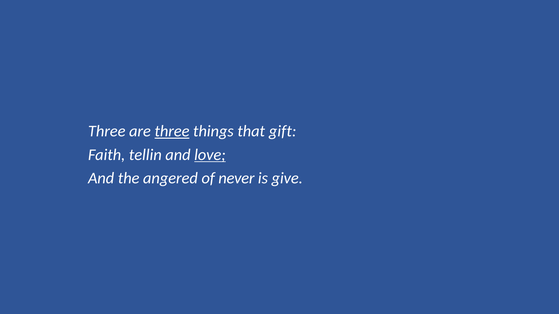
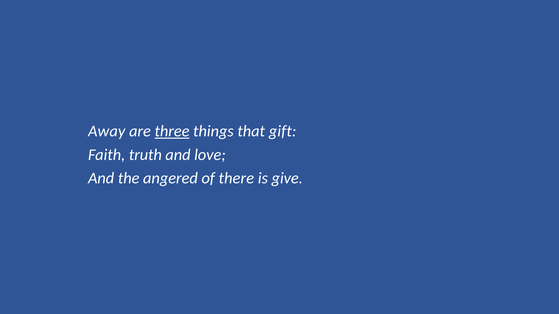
Three at (107, 131): Three -> Away
tellin: tellin -> truth
love underline: present -> none
never: never -> there
